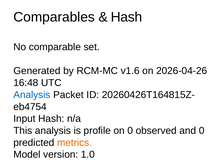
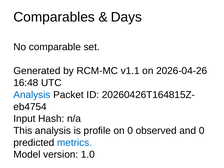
Hash at (126, 17): Hash -> Days
v1.6: v1.6 -> v1.1
metrics colour: orange -> blue
